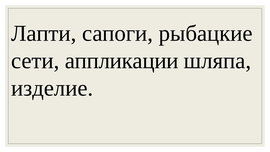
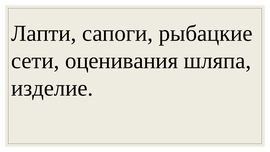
аппликации: аппликации -> оценивания
